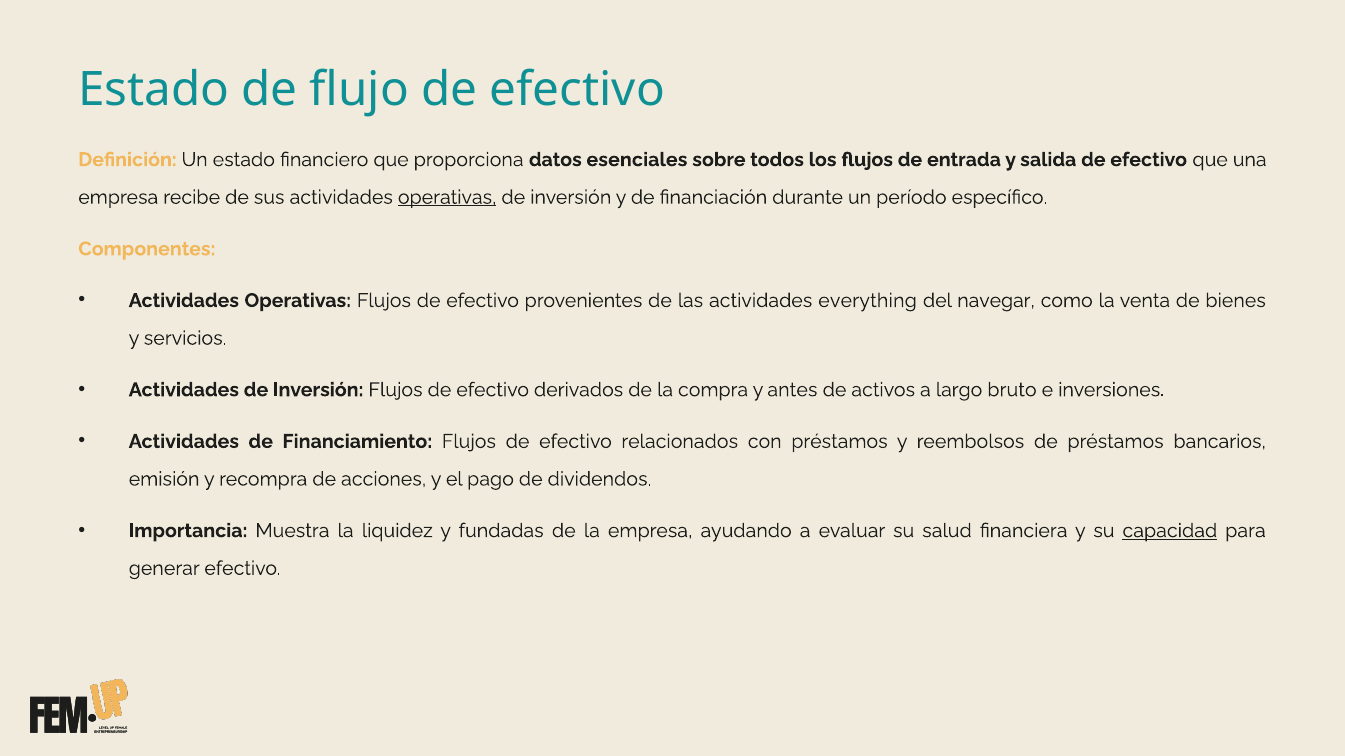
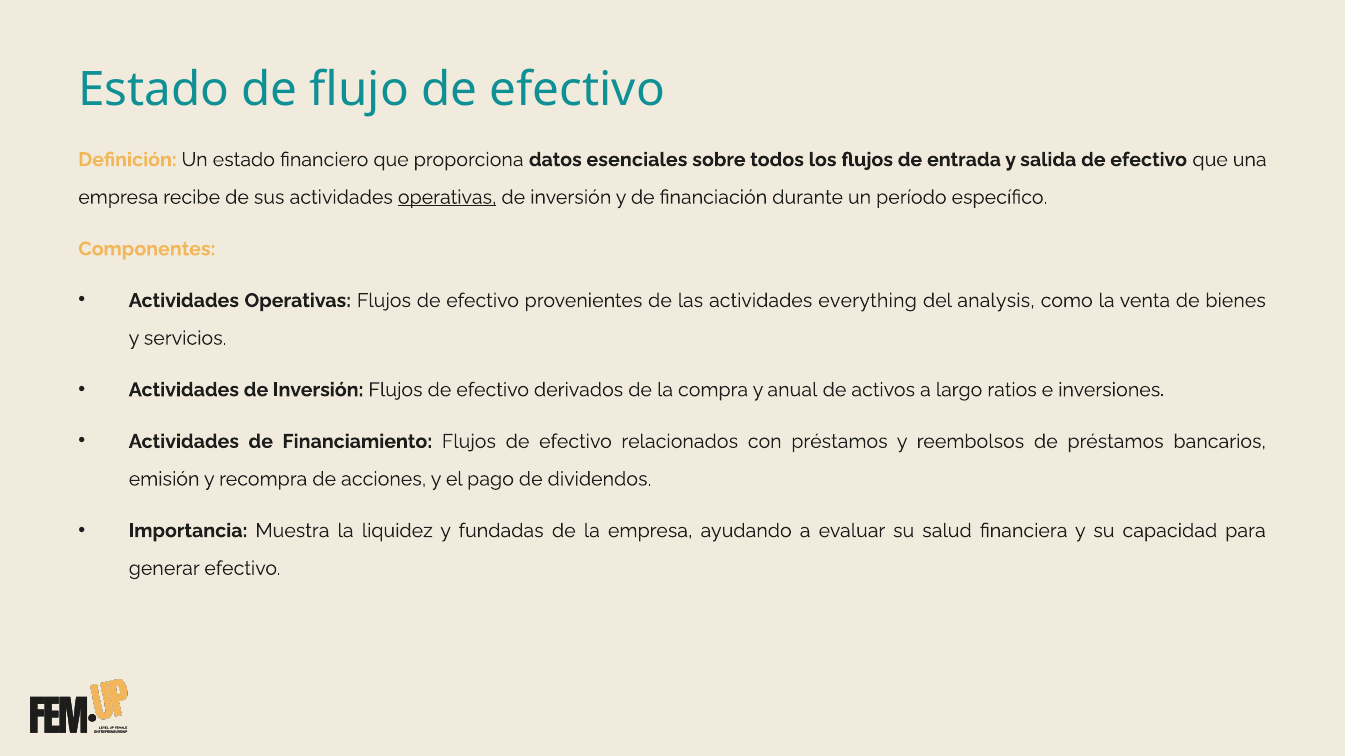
navegar: navegar -> analysis
antes: antes -> anual
bruto: bruto -> ratios
capacidad underline: present -> none
